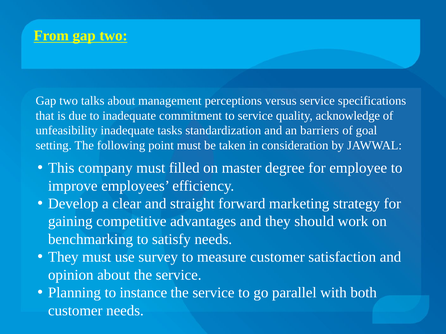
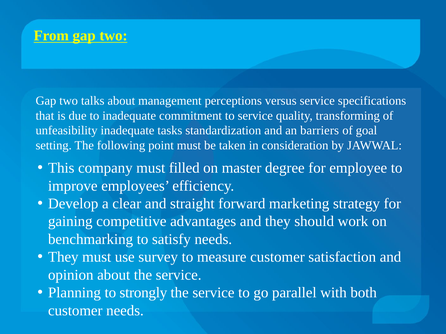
acknowledge: acknowledge -> transforming
instance: instance -> strongly
